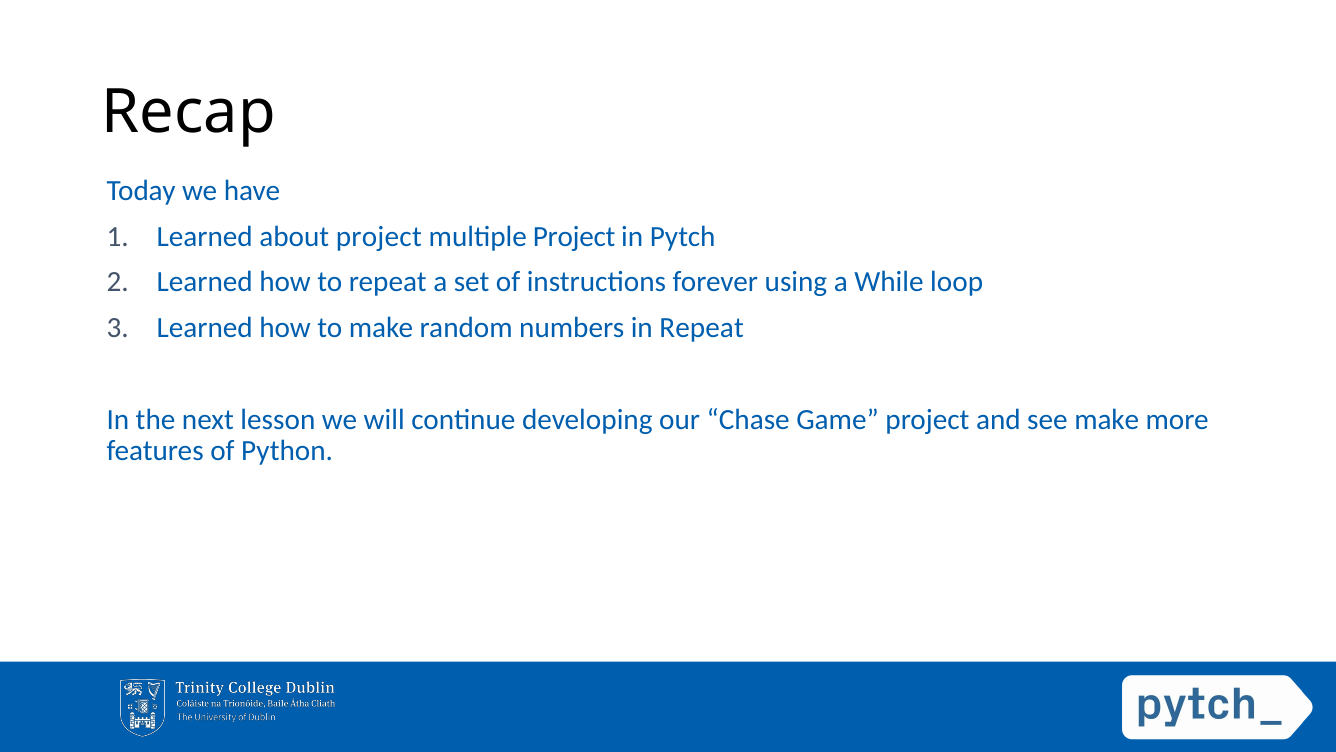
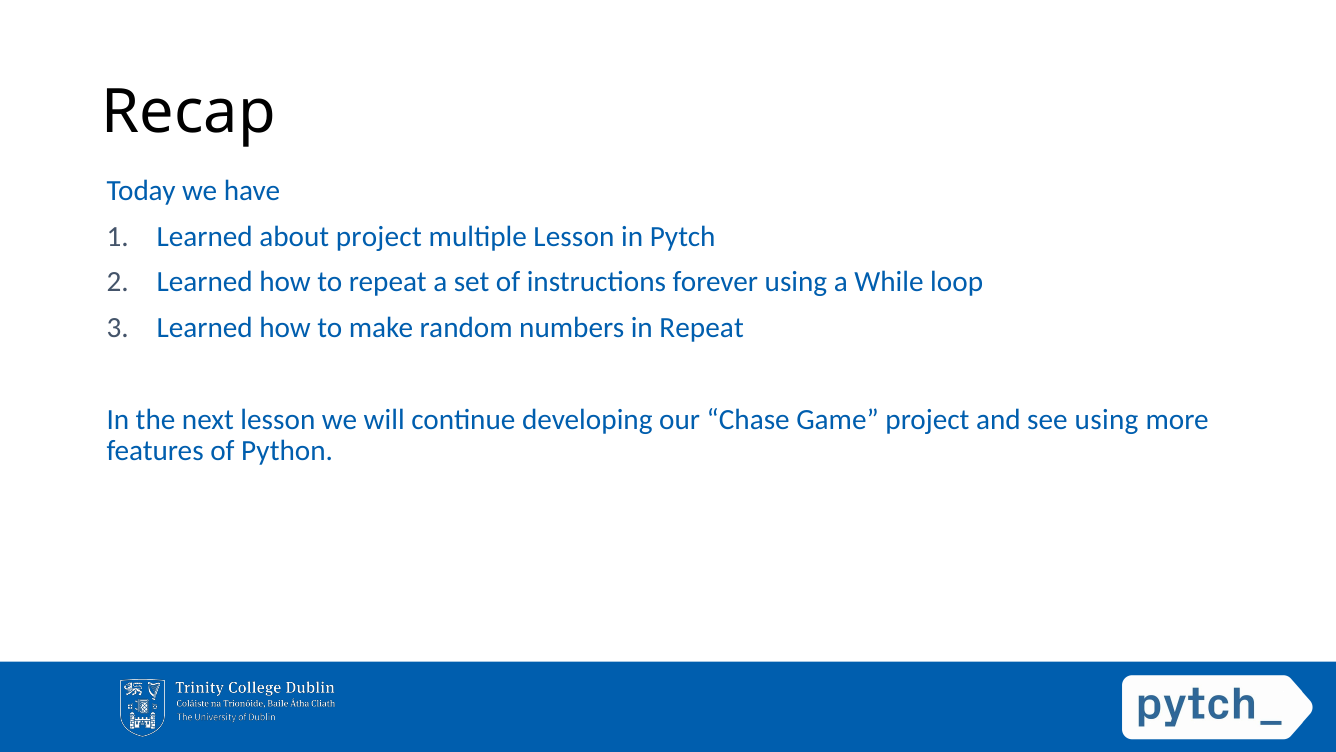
multiple Project: Project -> Lesson
see make: make -> using
